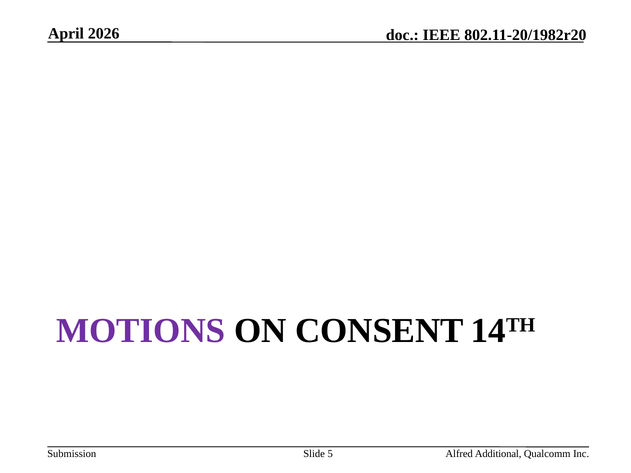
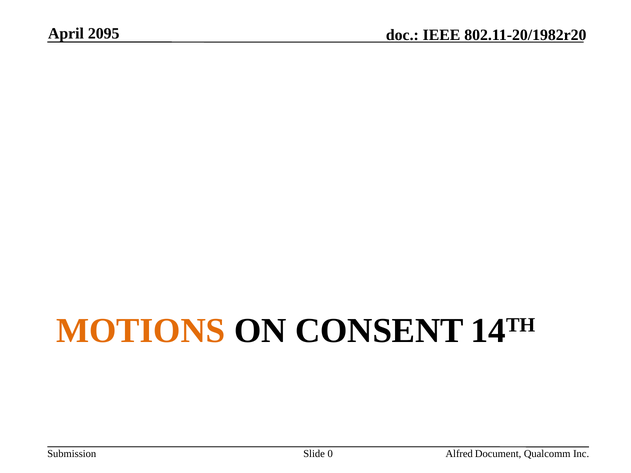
2026: 2026 -> 2095
MOTIONS colour: purple -> orange
5: 5 -> 0
Additional: Additional -> Document
